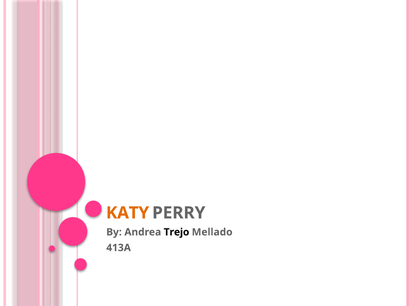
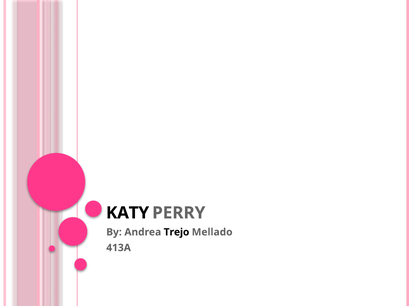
KATY colour: orange -> black
